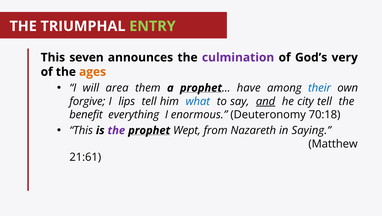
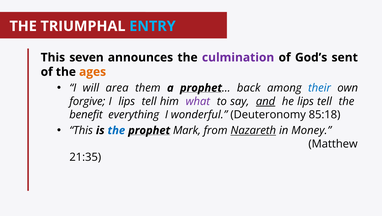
ENTRY colour: light green -> light blue
very: very -> sent
have: have -> back
what colour: blue -> purple
he city: city -> lips
enormous: enormous -> wonderful
70:18: 70:18 -> 85:18
the at (116, 130) colour: purple -> blue
Wept: Wept -> Mark
Nazareth underline: none -> present
Saying: Saying -> Money
21:61: 21:61 -> 21:35
